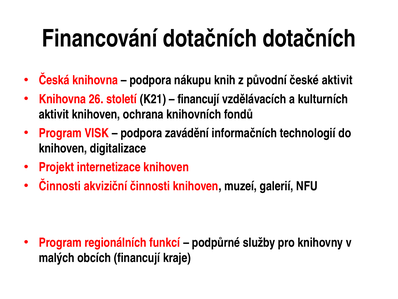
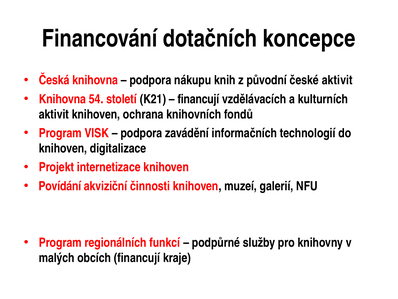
dotačních dotačních: dotačních -> koncepce
26: 26 -> 54
Činnosti at (60, 186): Činnosti -> Povídání
